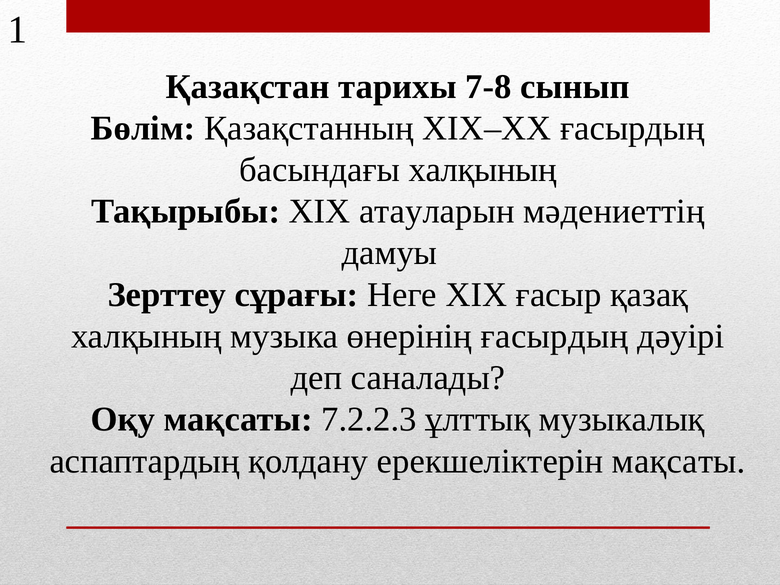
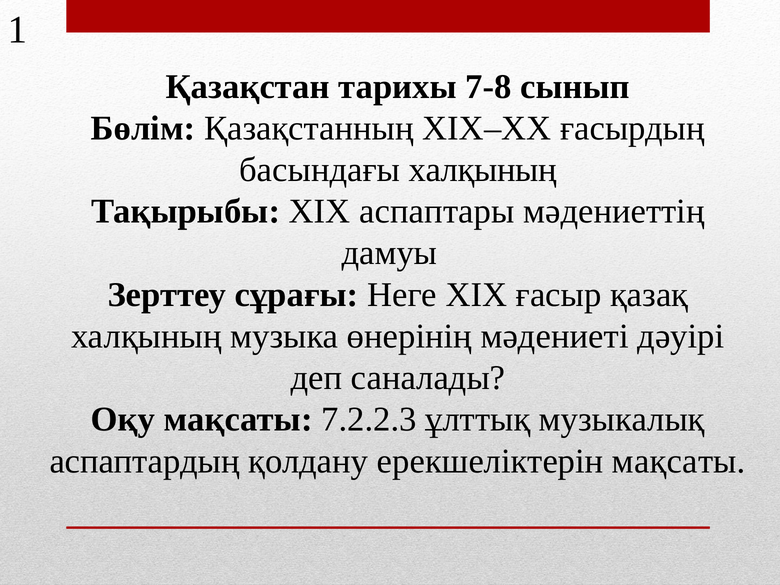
атауларын: атауларын -> аспаптары
өнерінің ғасырдың: ғасырдың -> мәдениеті
